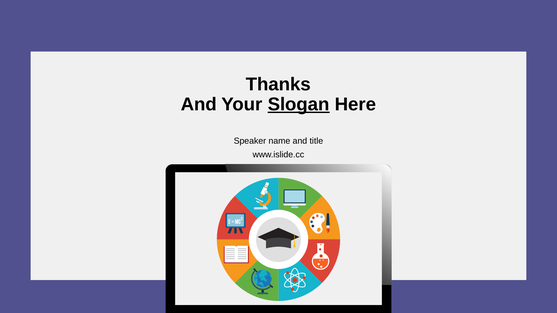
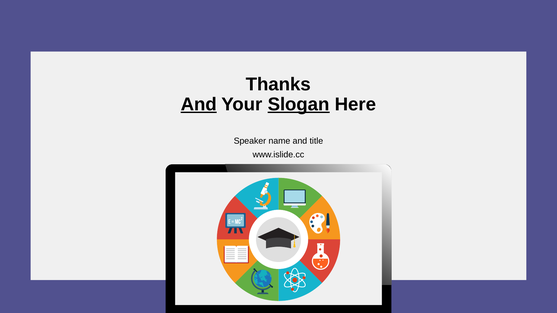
And at (199, 104) underline: none -> present
